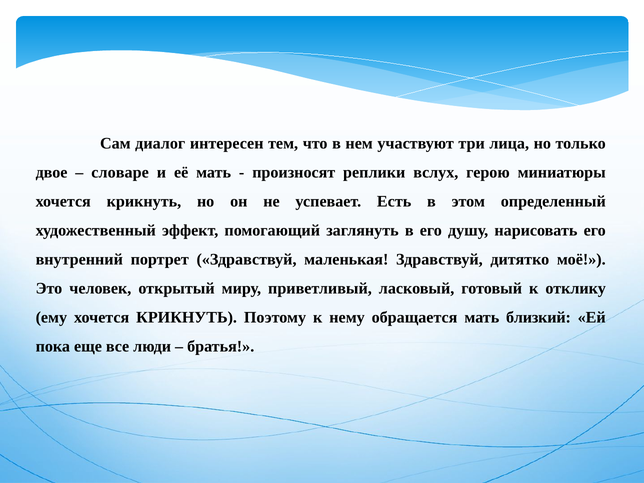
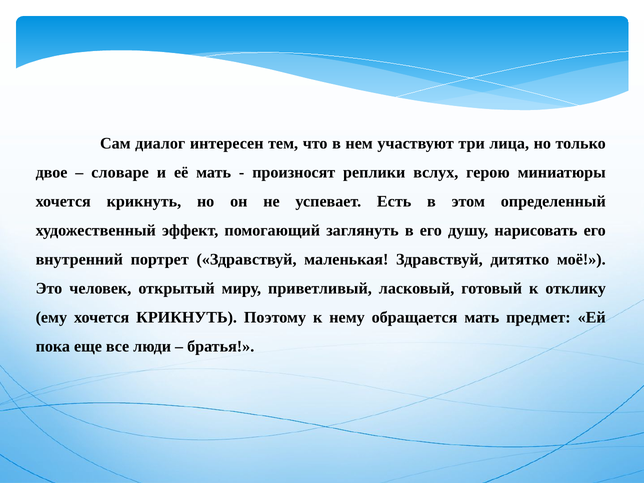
близкий: близкий -> предмет
